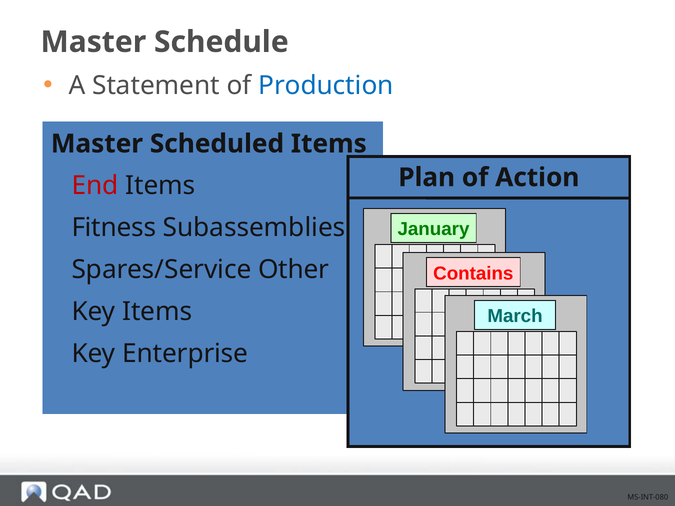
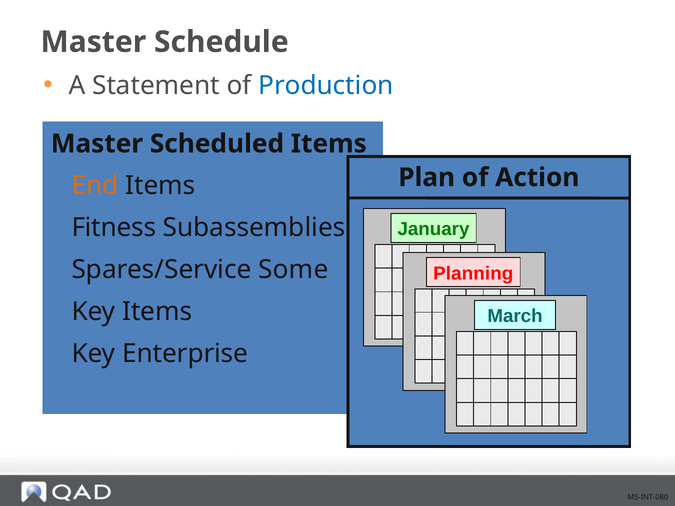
End colour: red -> orange
Other: Other -> Some
Contains: Contains -> Planning
